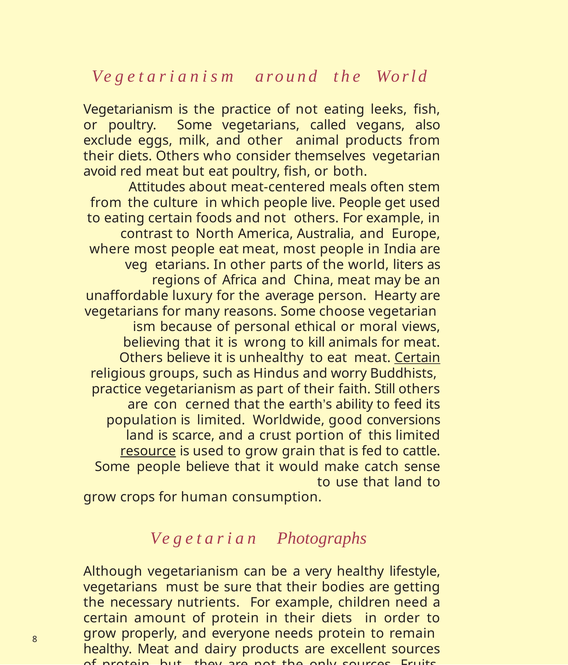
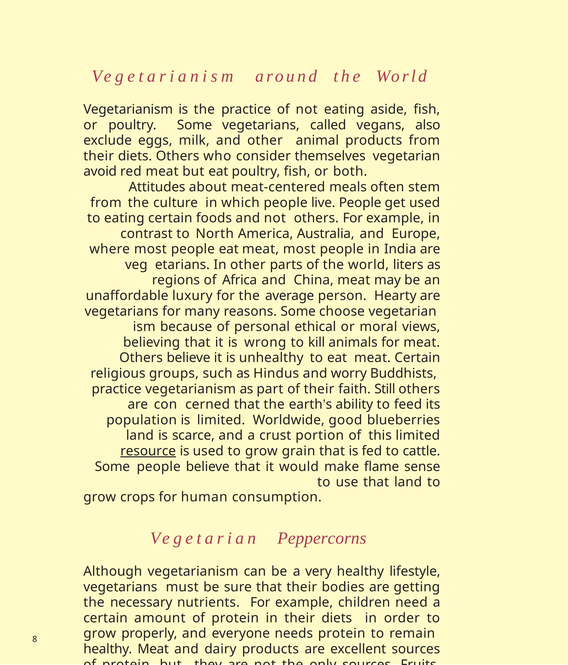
leeks: leeks -> aside
Certain at (417, 358) underline: present -> none
conversions: conversions -> blueberries
catch: catch -> flame
Photographs: Photographs -> Peppercorns
